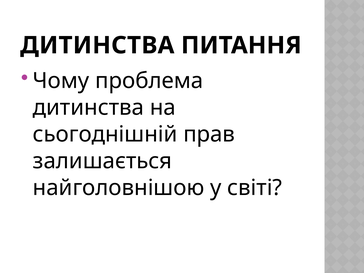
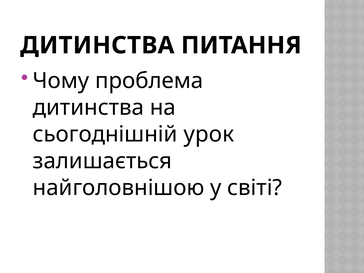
прав: прав -> урок
